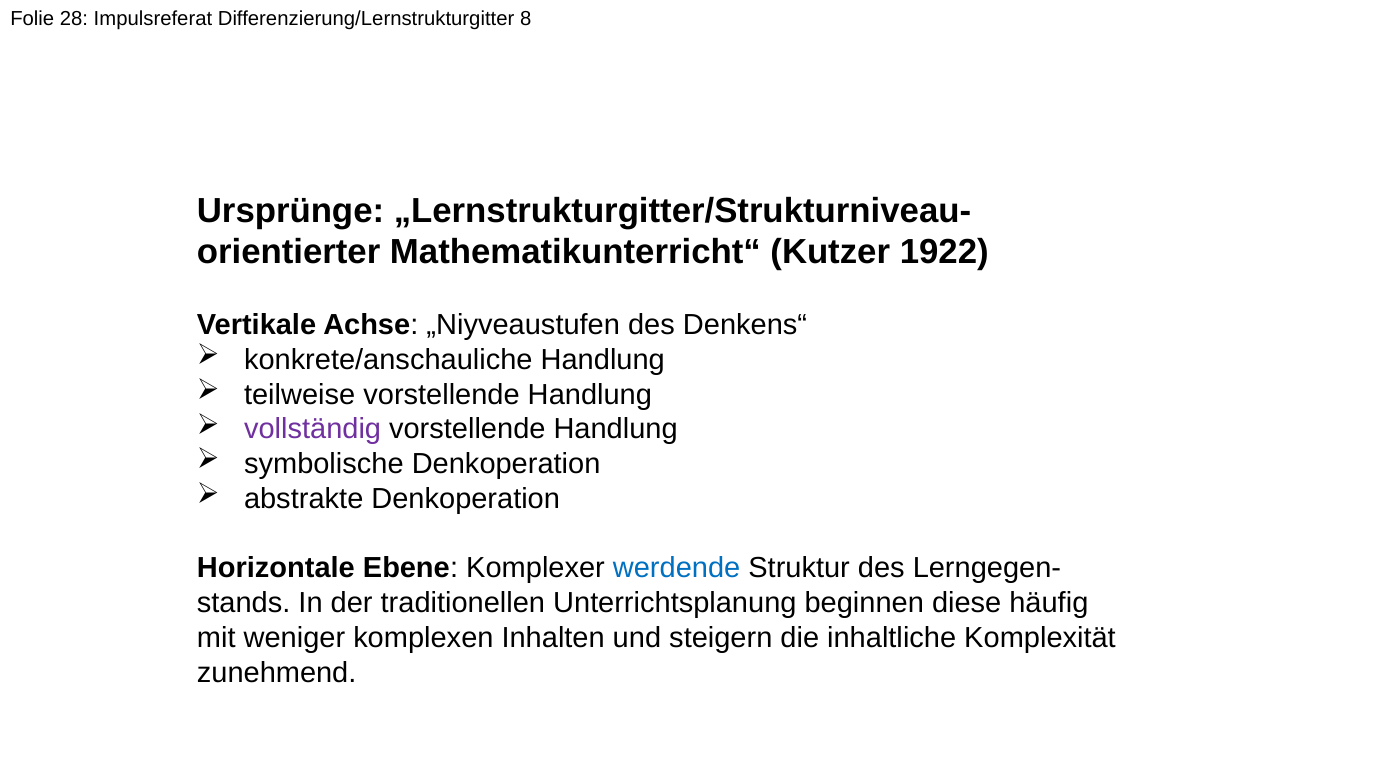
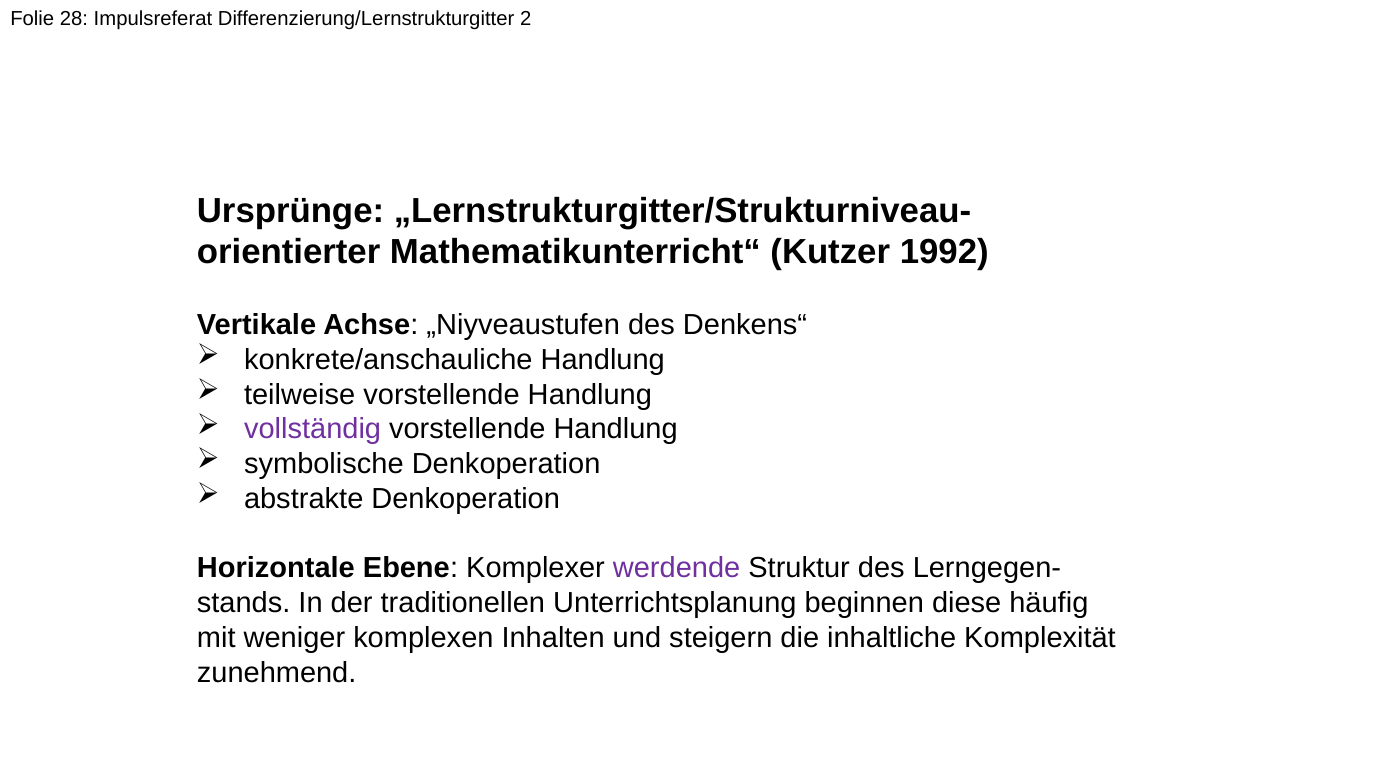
8: 8 -> 2
1922: 1922 -> 1992
werdende colour: blue -> purple
